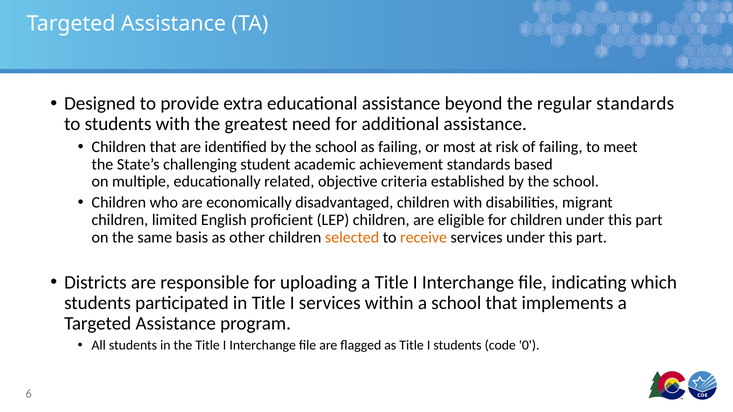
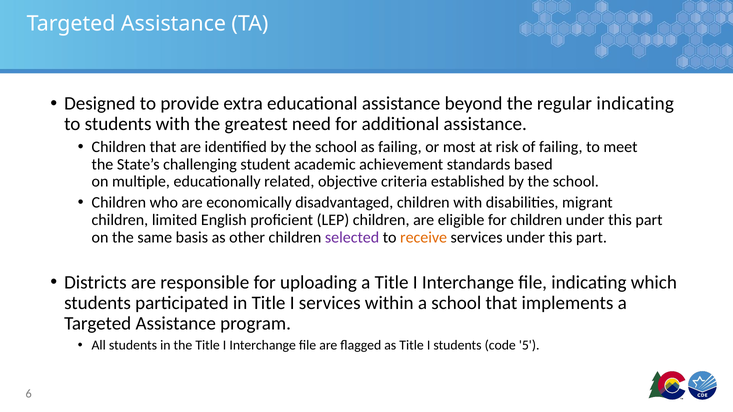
regular standards: standards -> indicating
selected colour: orange -> purple
0: 0 -> 5
